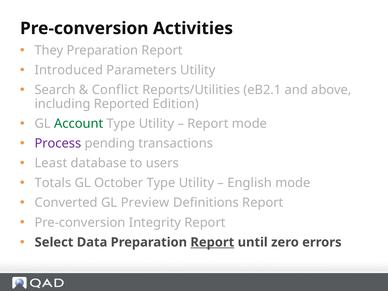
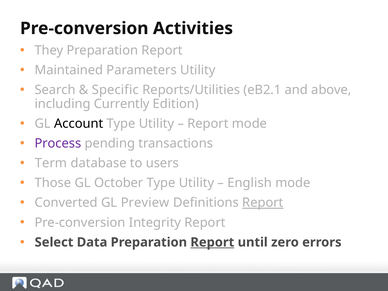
Introduced: Introduced -> Maintained
Conflict: Conflict -> Specific
Reported: Reported -> Currently
Account colour: green -> black
Least: Least -> Term
Totals: Totals -> Those
Report at (263, 203) underline: none -> present
